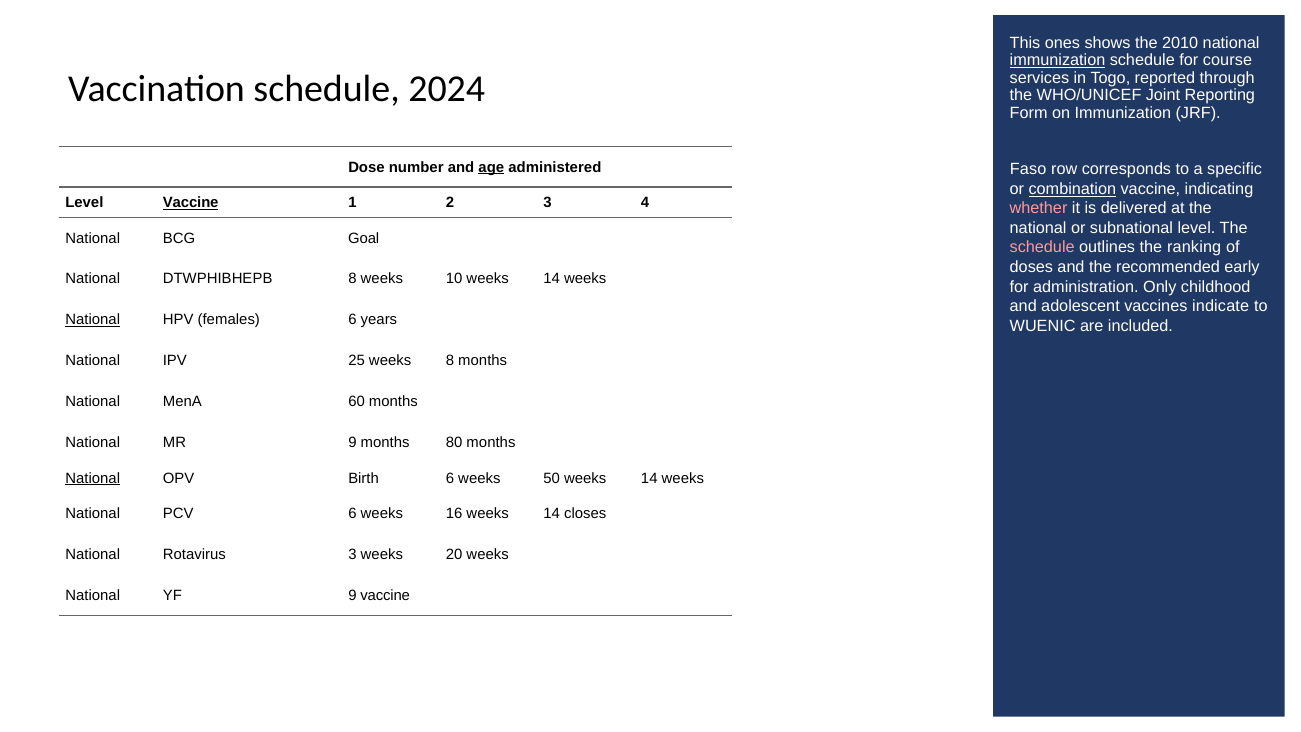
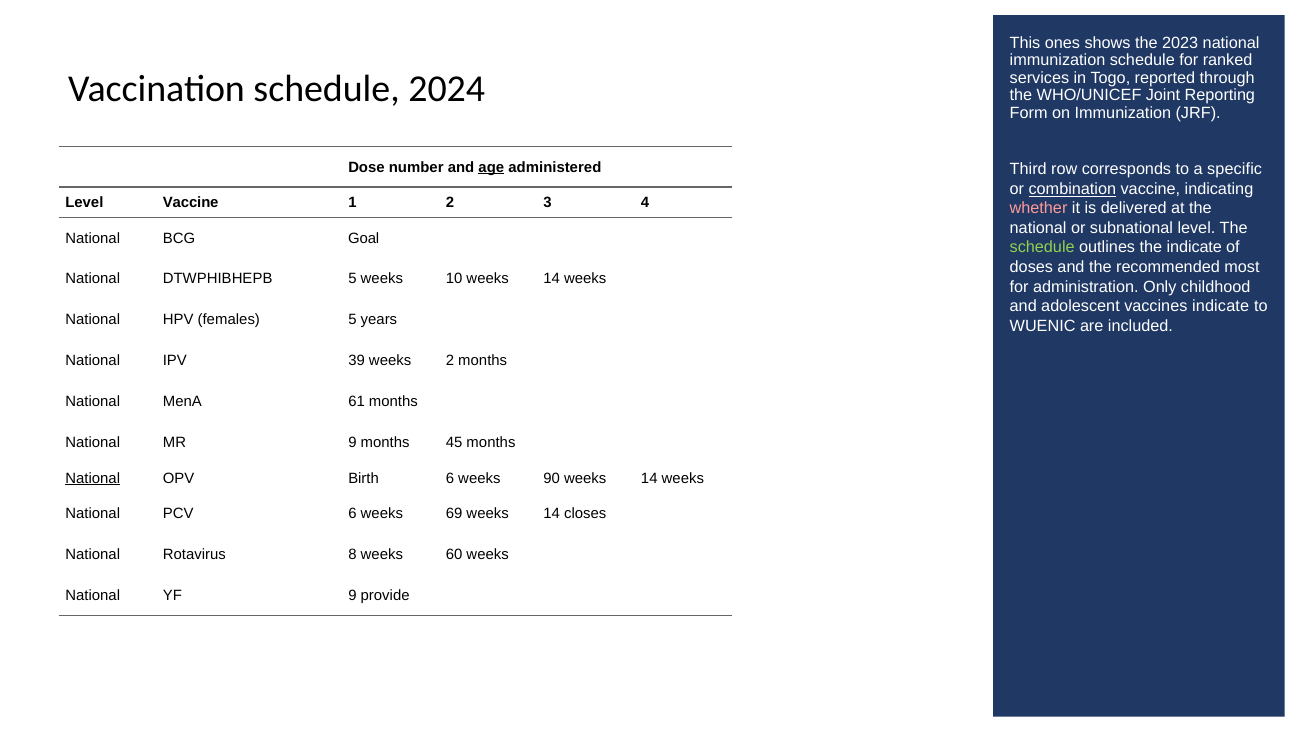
2010: 2010 -> 2023
immunization at (1058, 60) underline: present -> none
course: course -> ranked
Faso: Faso -> Third
Vaccine at (191, 203) underline: present -> none
schedule at (1042, 248) colour: pink -> light green
the ranking: ranking -> indicate
early: early -> most
DTWPHIBHEPB 8: 8 -> 5
National at (93, 320) underline: present -> none
females 6: 6 -> 5
25: 25 -> 39
weeks 8: 8 -> 2
60: 60 -> 61
80: 80 -> 45
50: 50 -> 90
16: 16 -> 69
Rotavirus 3: 3 -> 8
20: 20 -> 60
9 vaccine: vaccine -> provide
